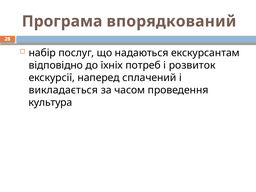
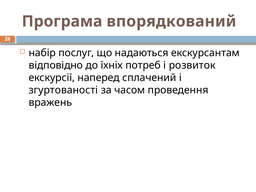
викладається: викладається -> згуртованості
культура: культура -> вражень
